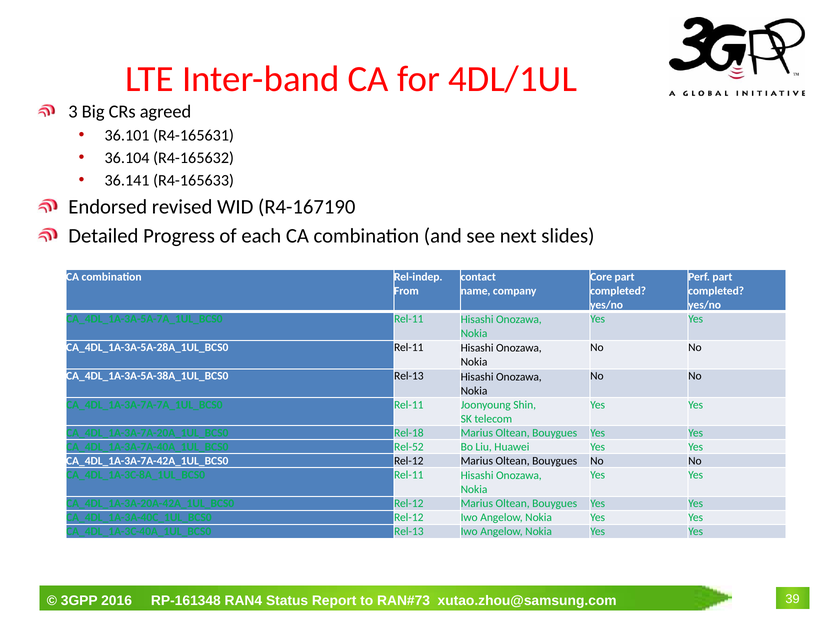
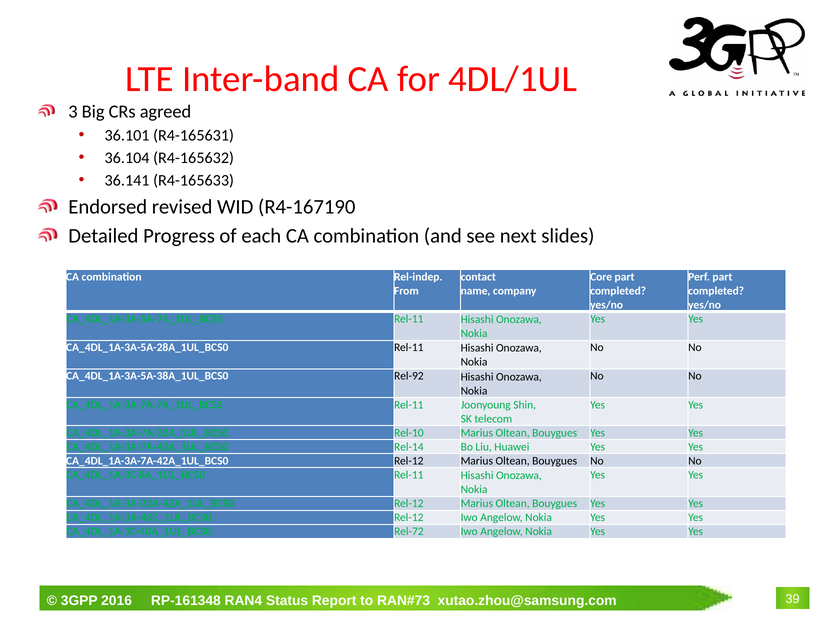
Rel-13 at (409, 376): Rel-13 -> Rel-92
Rel-18: Rel-18 -> Rel-10
Rel-52: Rel-52 -> Rel-14
Rel-13 at (409, 531): Rel-13 -> Rel-72
